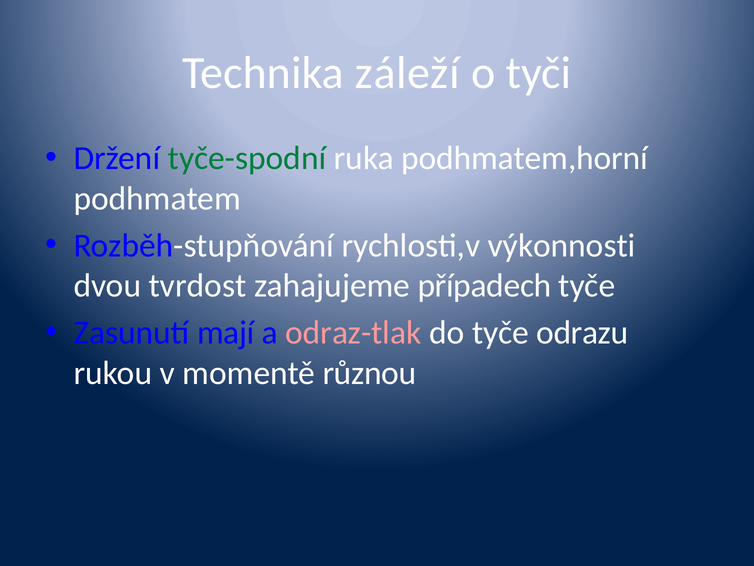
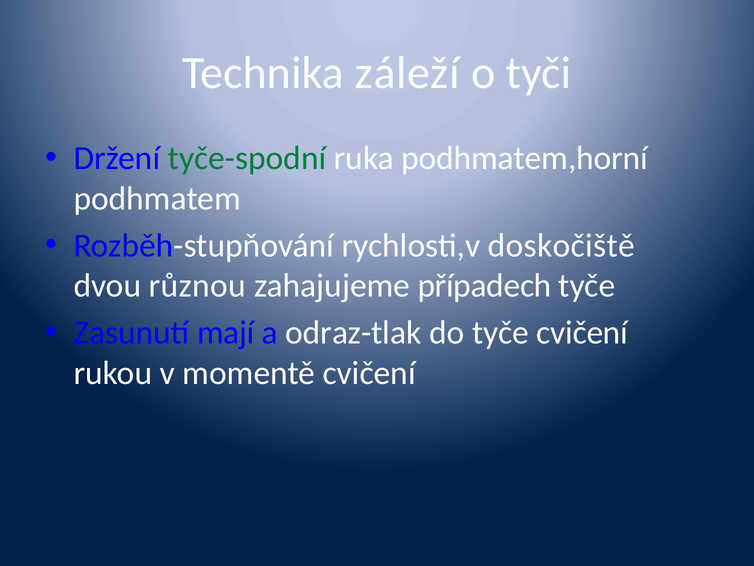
výkonnosti: výkonnosti -> doskočiště
tvrdost: tvrdost -> různou
odraz-tlak colour: pink -> white
tyče odrazu: odrazu -> cvičení
momentě různou: různou -> cvičení
